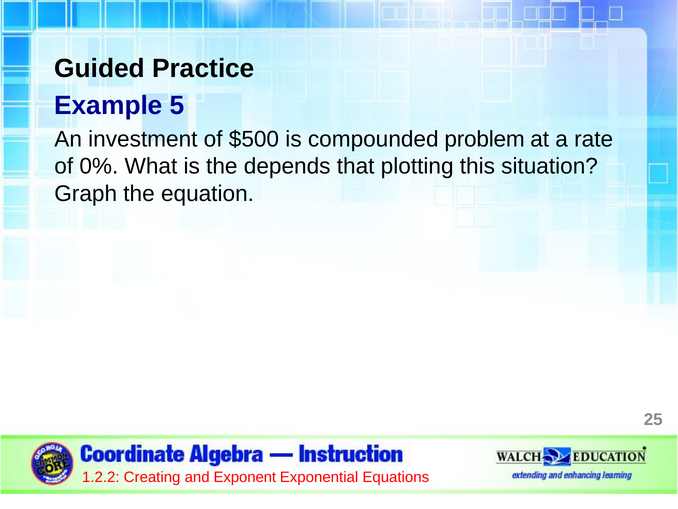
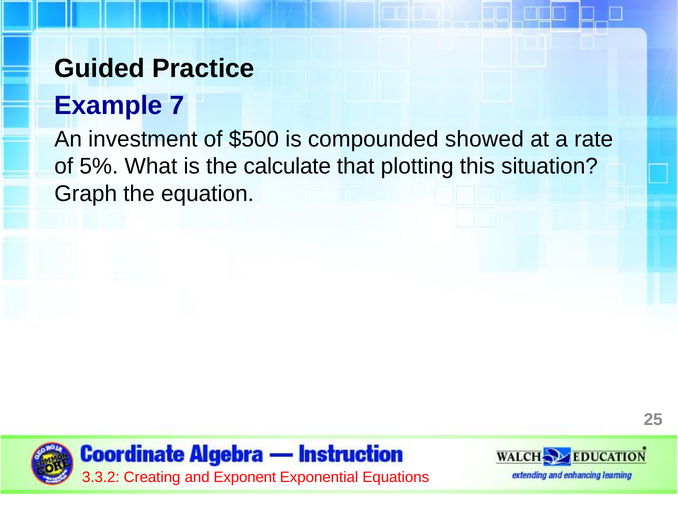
5: 5 -> 7
problem: problem -> showed
0%: 0% -> 5%
depends: depends -> calculate
1.2.2: 1.2.2 -> 3.3.2
